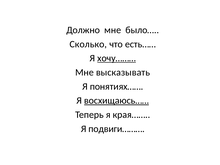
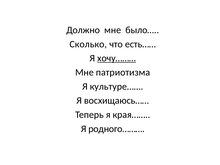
высказывать: высказывать -> патриотизма
понятиях……: понятиях…… -> культуре……
восхищаюсь…… underline: present -> none
подвиги………: подвиги……… -> родного………
